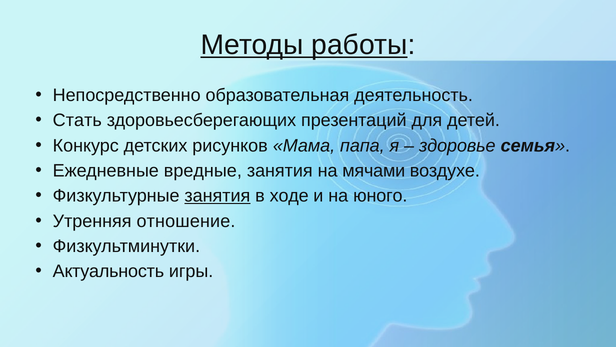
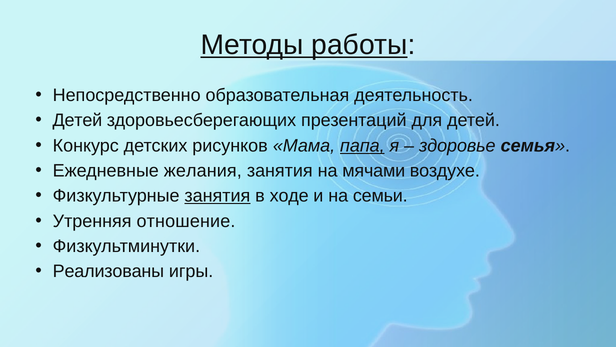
Стать at (77, 120): Стать -> Детей
папа underline: none -> present
вредные: вредные -> желания
юного: юного -> семьи
Актуальность: Актуальность -> Реализованы
